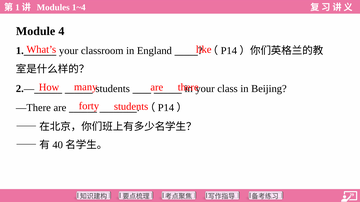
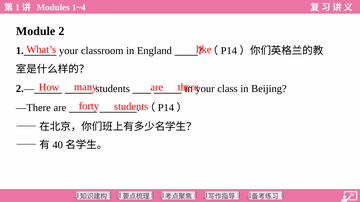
4: 4 -> 2
